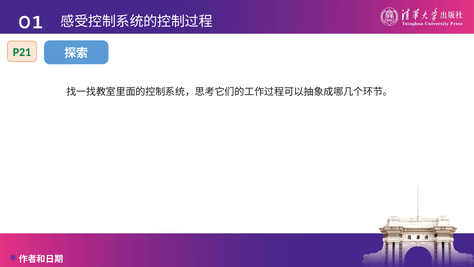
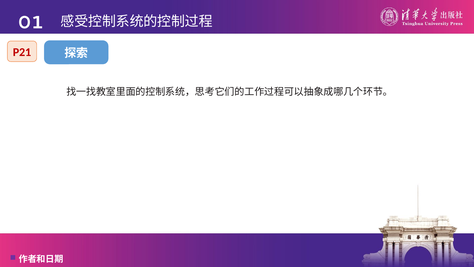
P21 colour: green -> red
